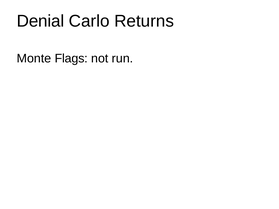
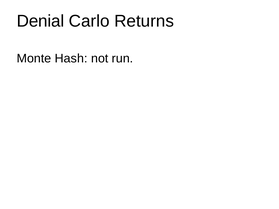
Flags: Flags -> Hash
